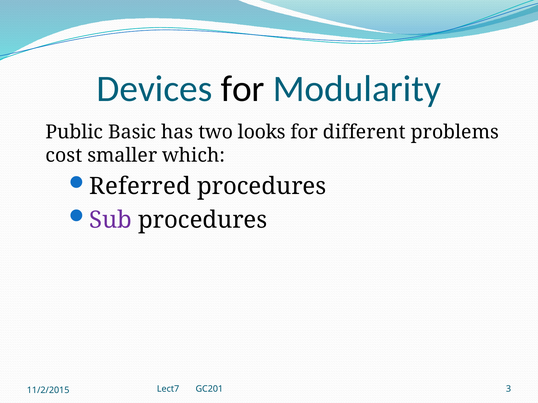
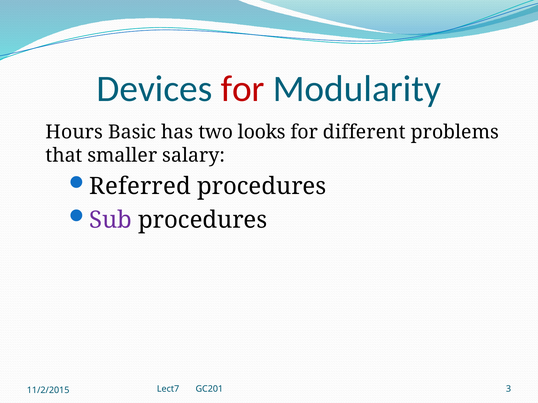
for at (243, 89) colour: black -> red
Public: Public -> Hours
cost: cost -> that
which: which -> salary
